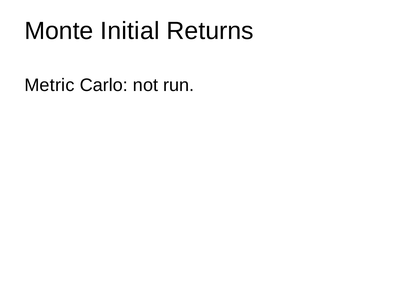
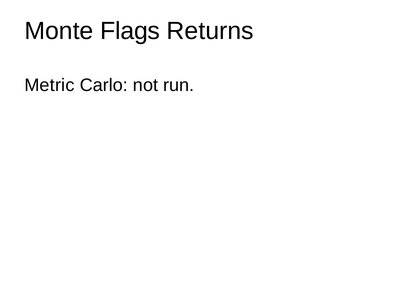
Initial: Initial -> Flags
